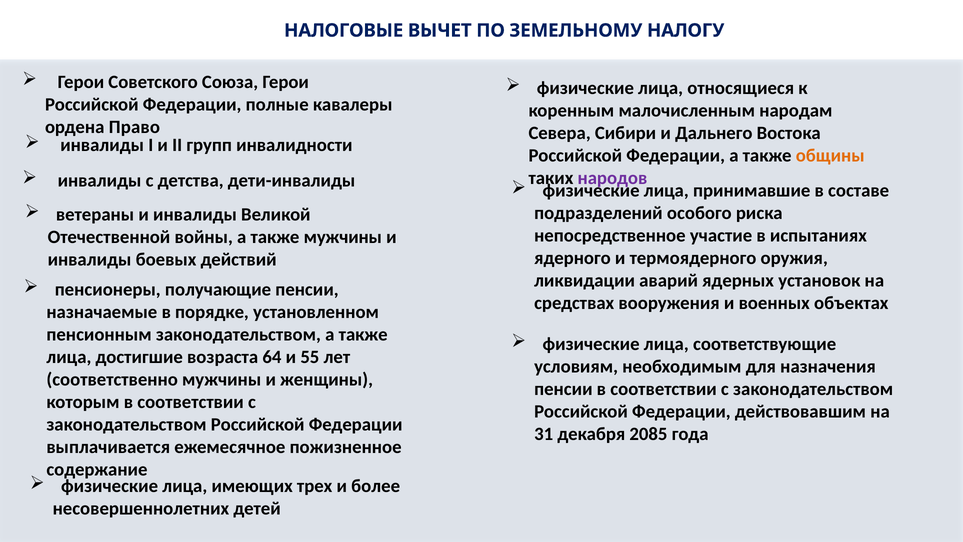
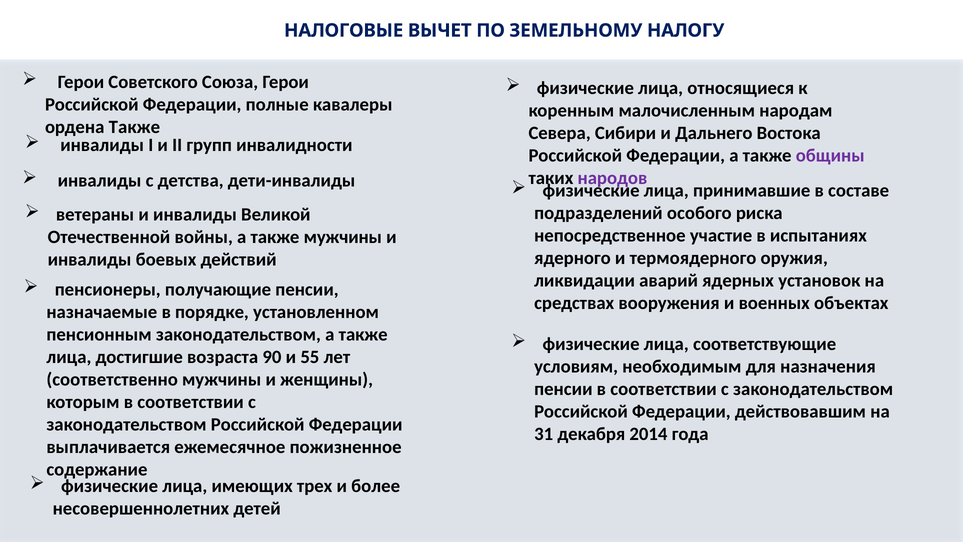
ордена Право: Право -> Также
общины colour: orange -> purple
64: 64 -> 90
2085: 2085 -> 2014
